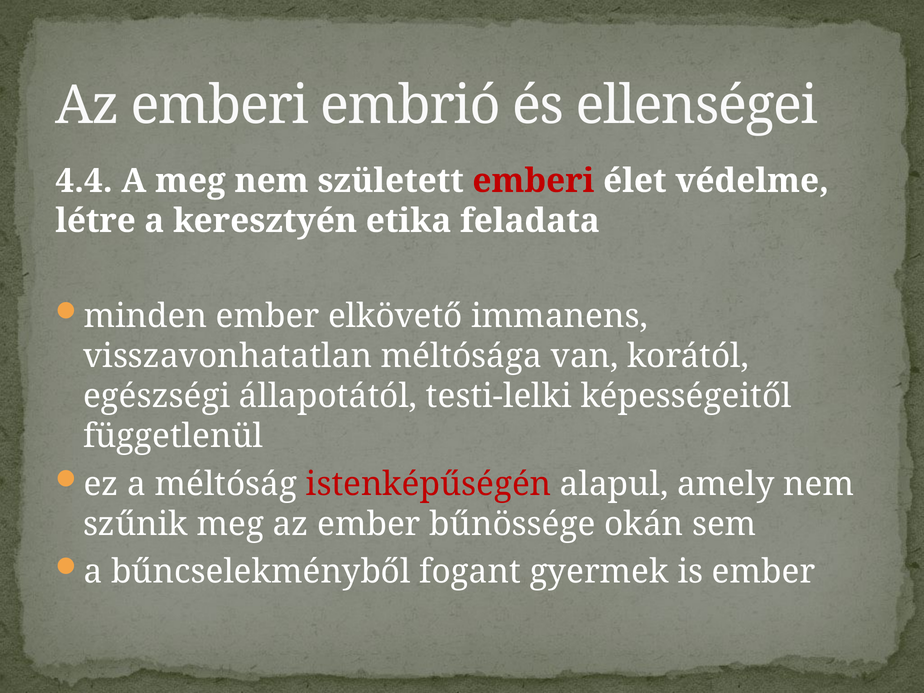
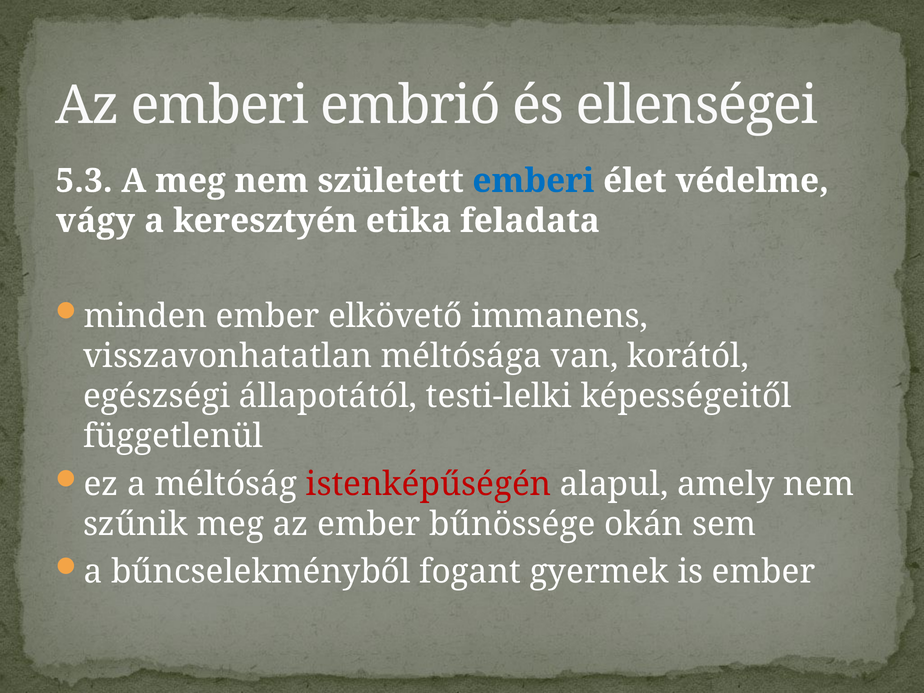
4.4: 4.4 -> 5.3
emberi at (533, 181) colour: red -> blue
létre: létre -> vágy
